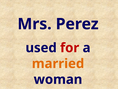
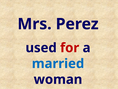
married colour: orange -> blue
